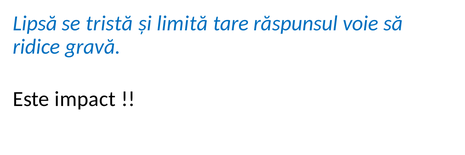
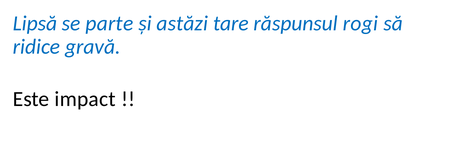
tristă: tristă -> parte
limită: limită -> astăzi
voie: voie -> rogi
